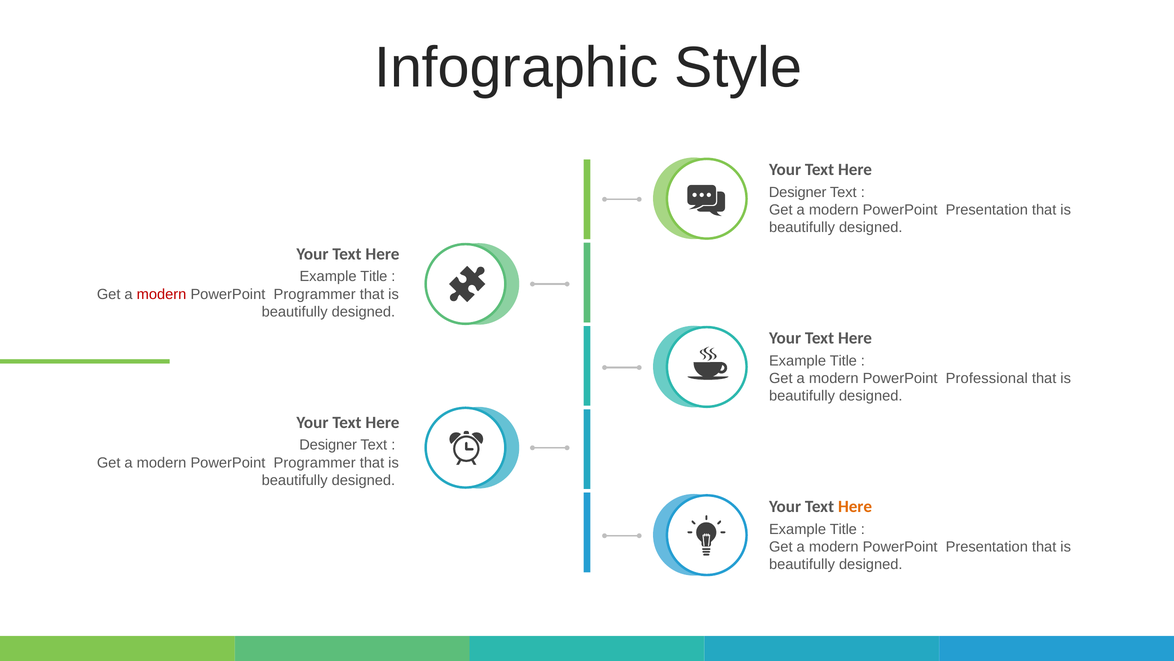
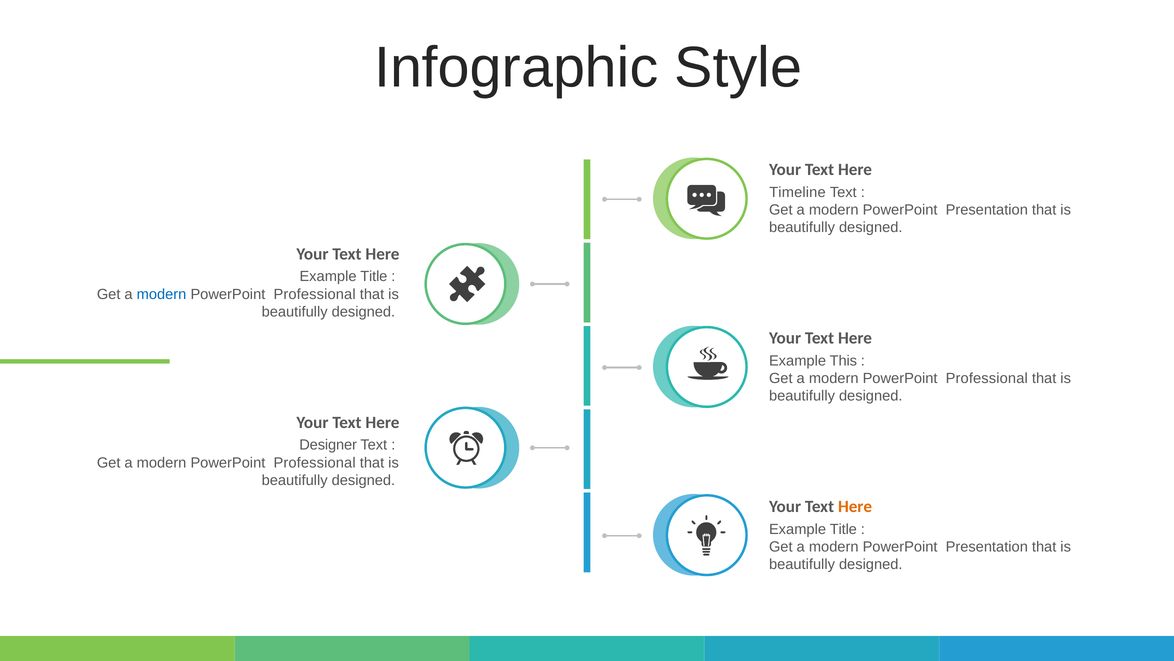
Designer at (798, 192): Designer -> Timeline
modern at (162, 294) colour: red -> blue
Programmer at (315, 294): Programmer -> Professional
Title at (843, 360): Title -> This
Programmer at (315, 462): Programmer -> Professional
